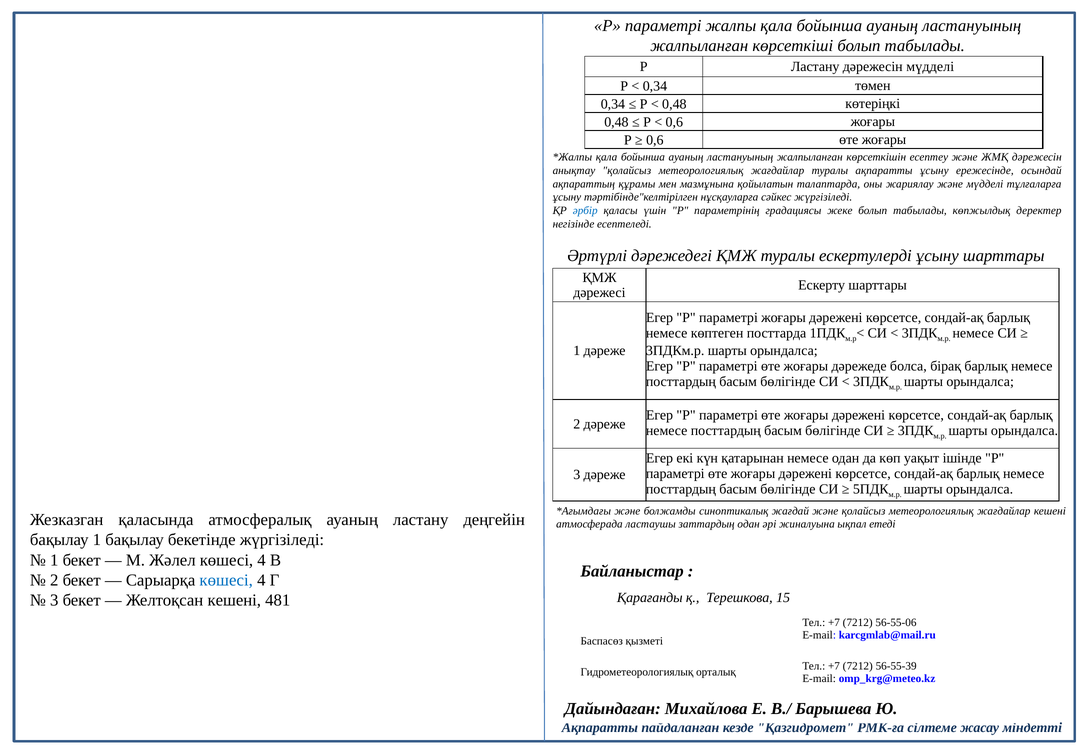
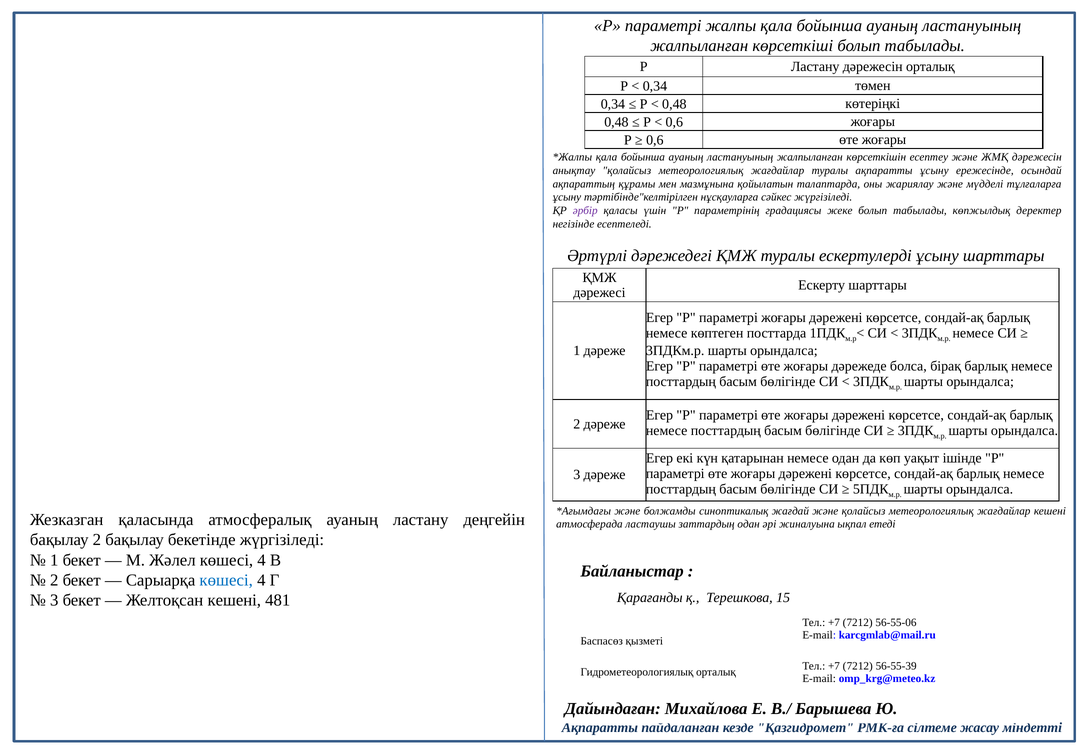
дәрежесін мүдделі: мүдделі -> орталық
әрбір colour: blue -> purple
бақылау 1: 1 -> 2
